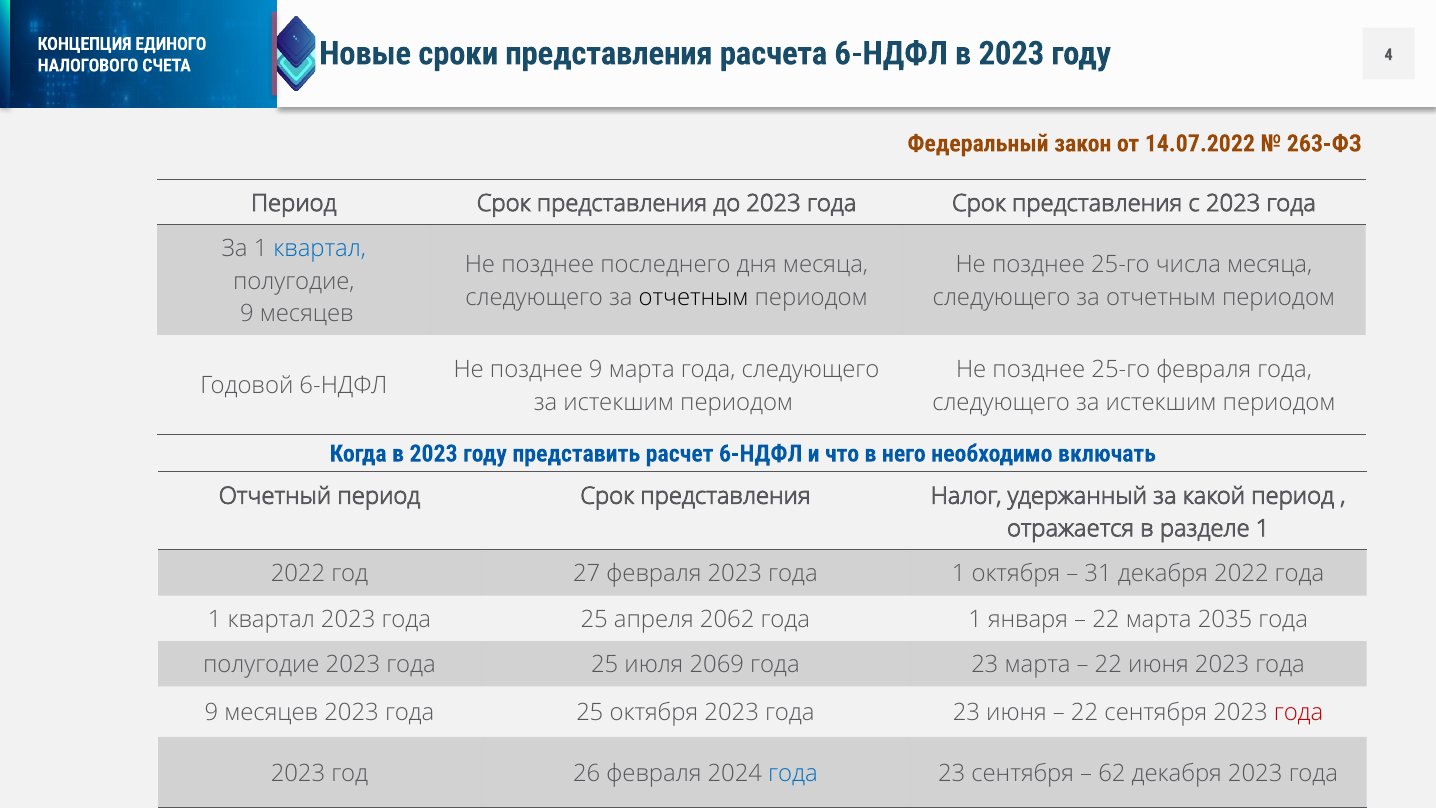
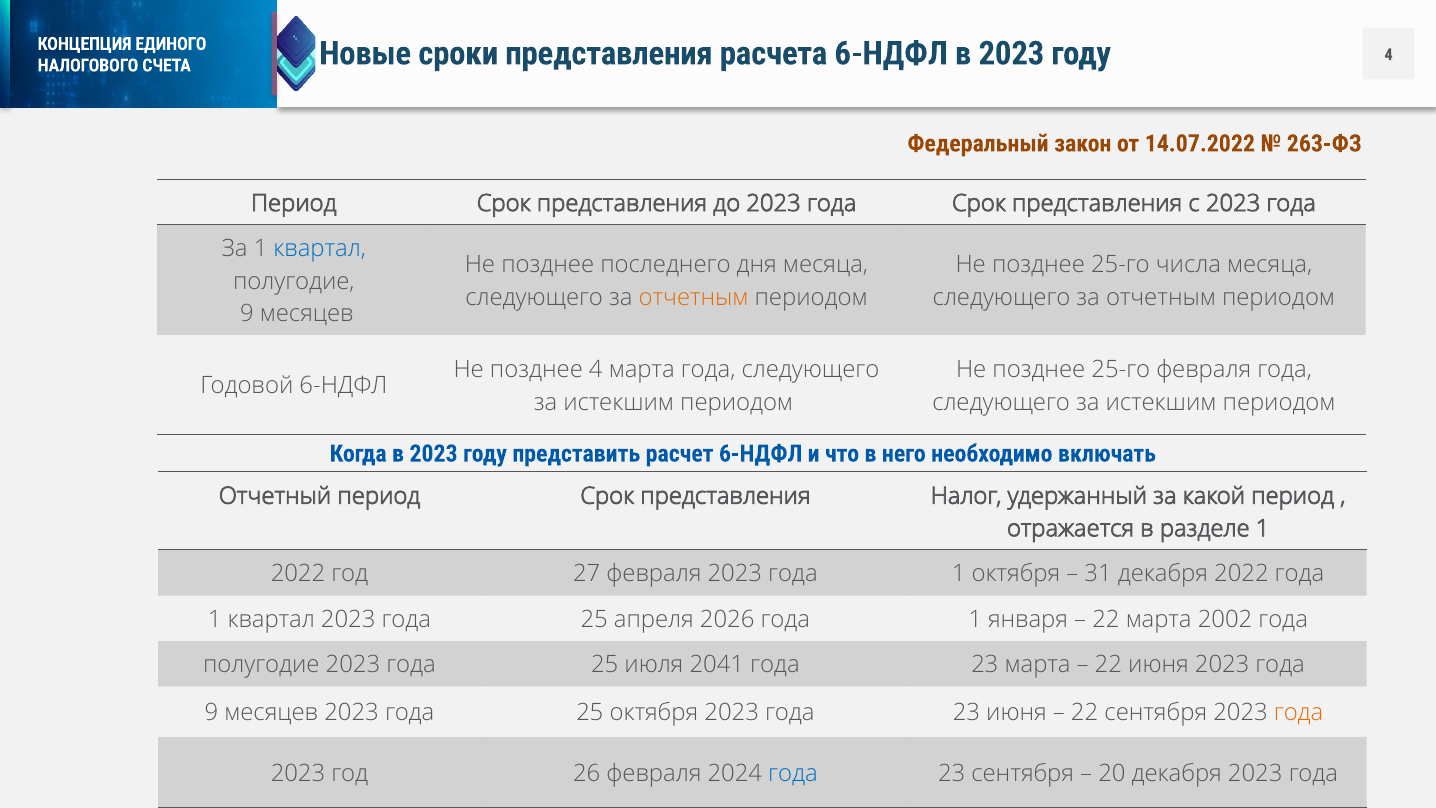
отчетным at (694, 297) colour: black -> orange
позднее 9: 9 -> 4
2062: 2062 -> 2026
2035: 2035 -> 2002
2069: 2069 -> 2041
года at (1299, 713) colour: red -> orange
62: 62 -> 20
